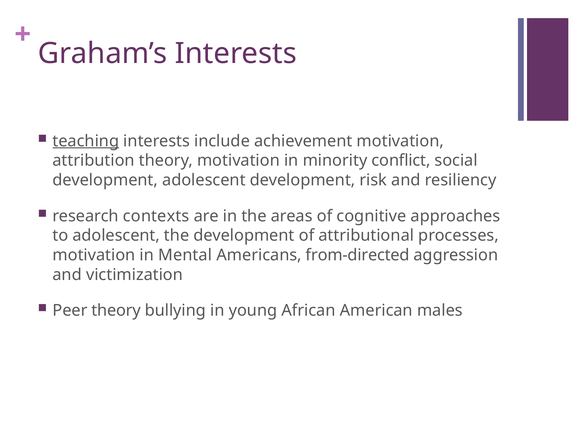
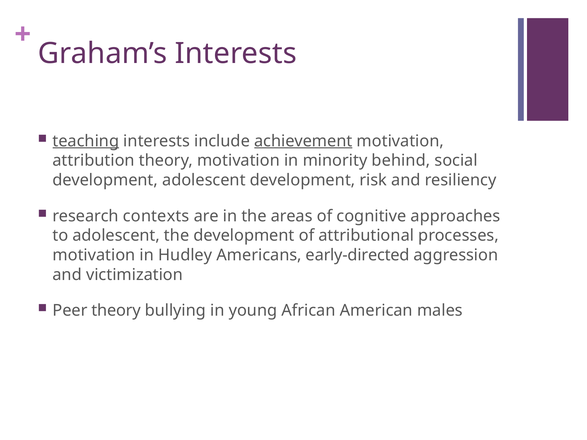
achievement underline: none -> present
conflict: conflict -> behind
Mental: Mental -> Hudley
from-directed: from-directed -> early-directed
